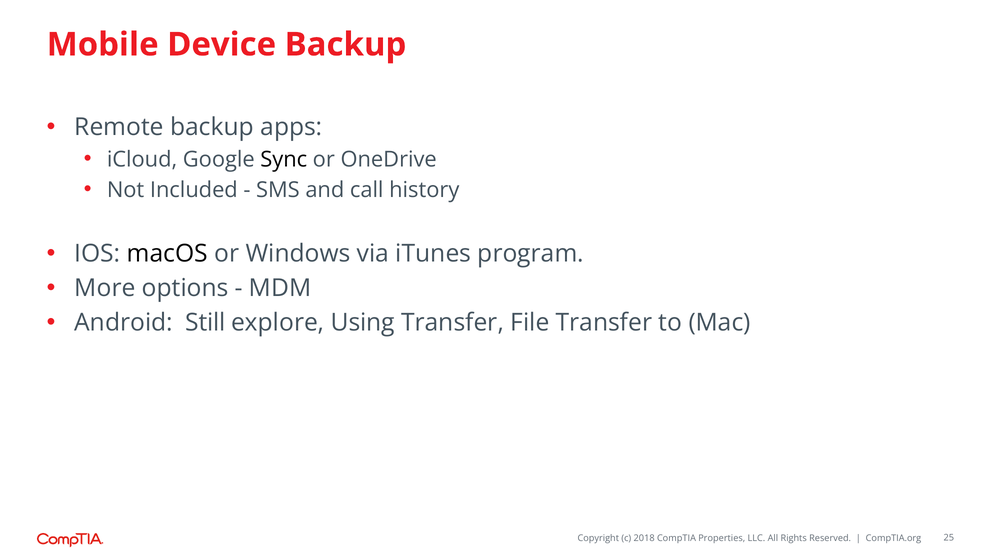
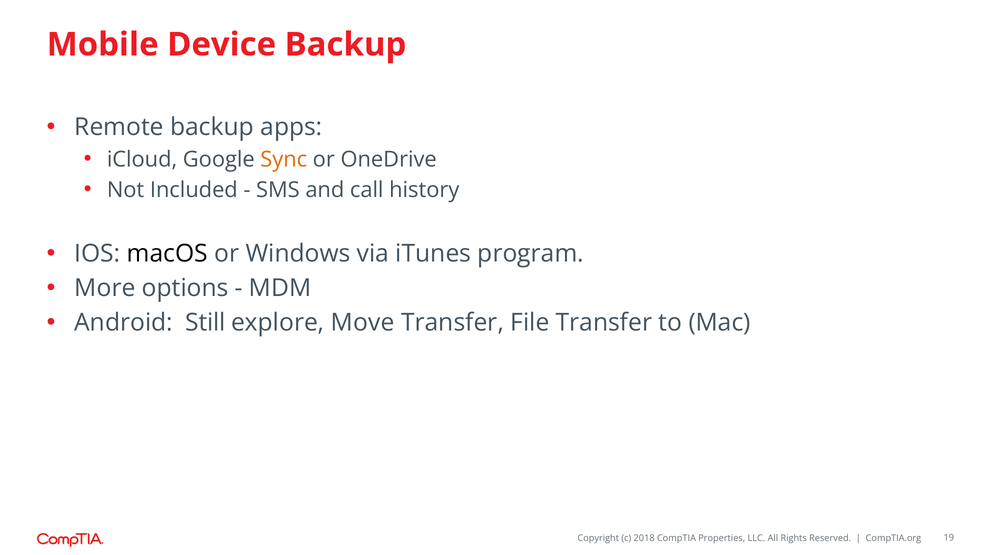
Sync colour: black -> orange
Using: Using -> Move
25: 25 -> 19
